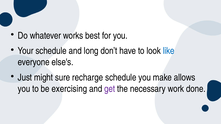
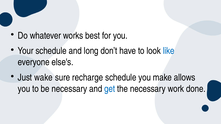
might: might -> wake
be exercising: exercising -> necessary
get colour: purple -> blue
